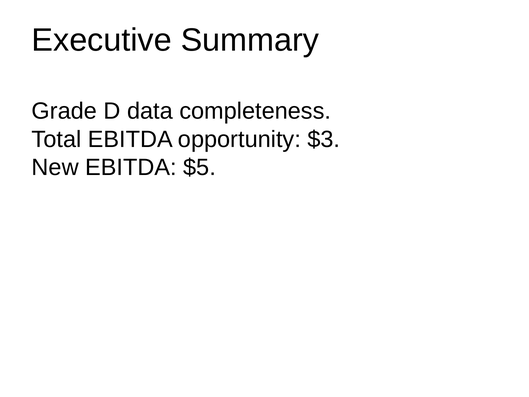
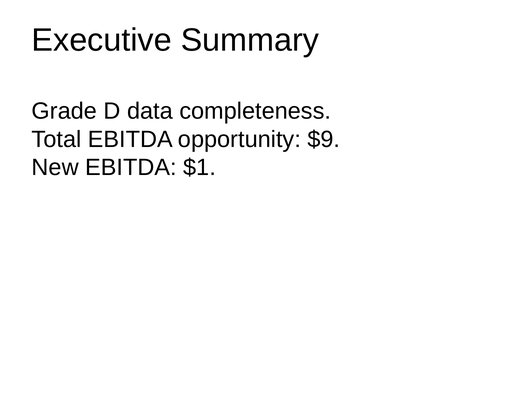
$3: $3 -> $9
$5: $5 -> $1
